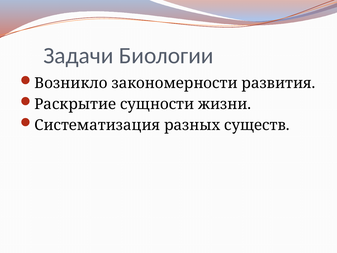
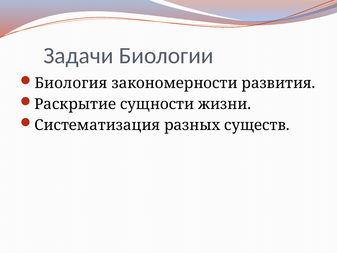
Возникло: Возникло -> Биология
